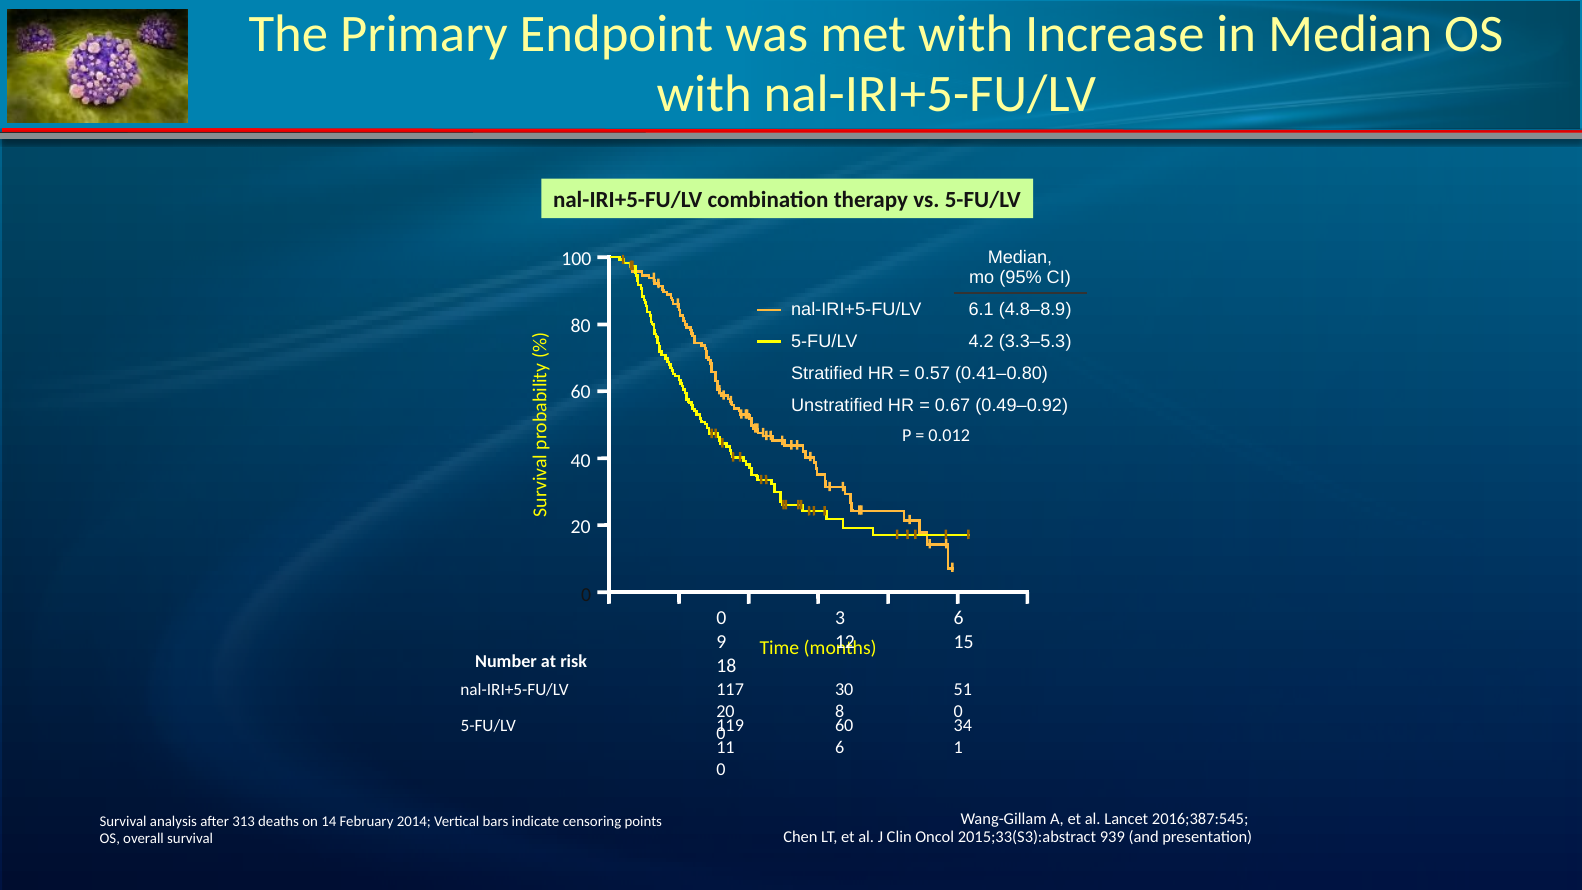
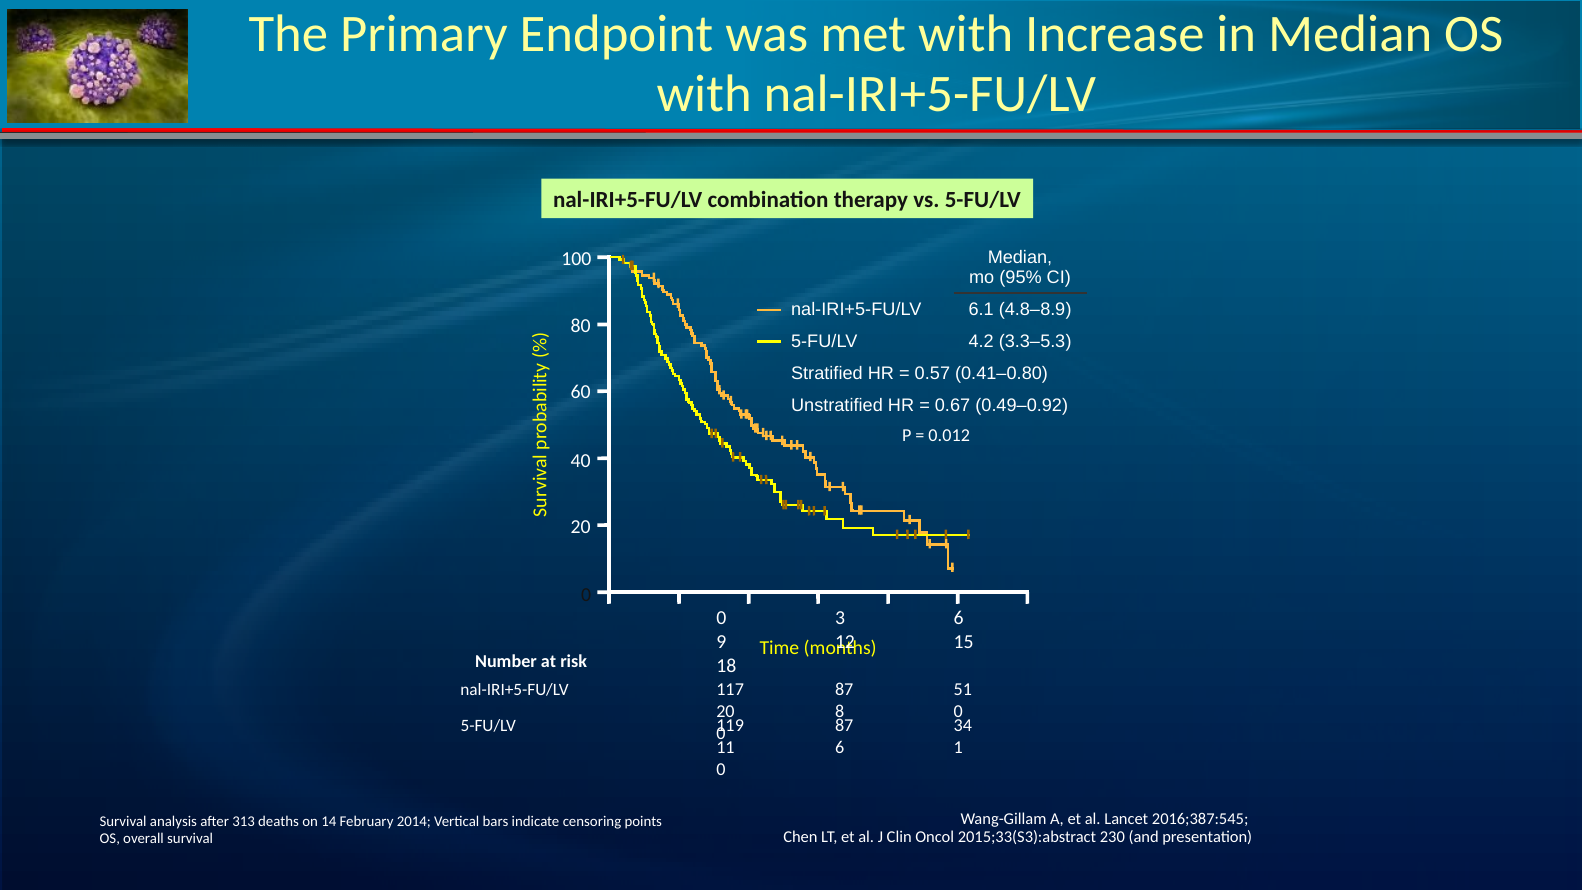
117 30: 30 -> 87
60 at (844, 726): 60 -> 87
939: 939 -> 230
